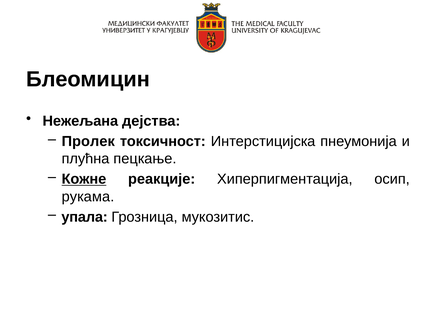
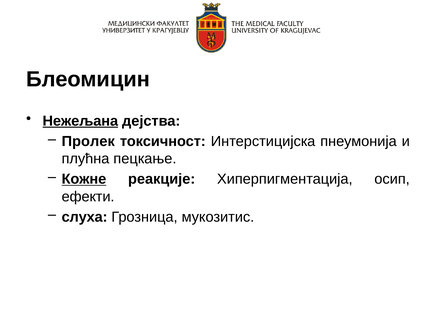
Нежељана underline: none -> present
рукама: рукама -> ефекти
упала: упала -> слуха
